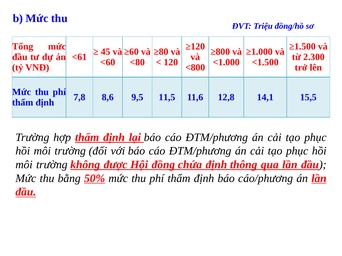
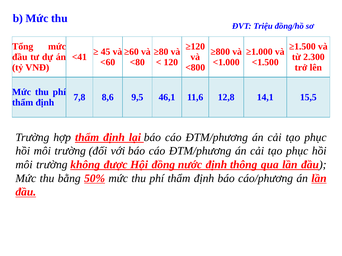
<61: <61 -> <41
11,5: 11,5 -> 46,1
chứa: chứa -> nước
